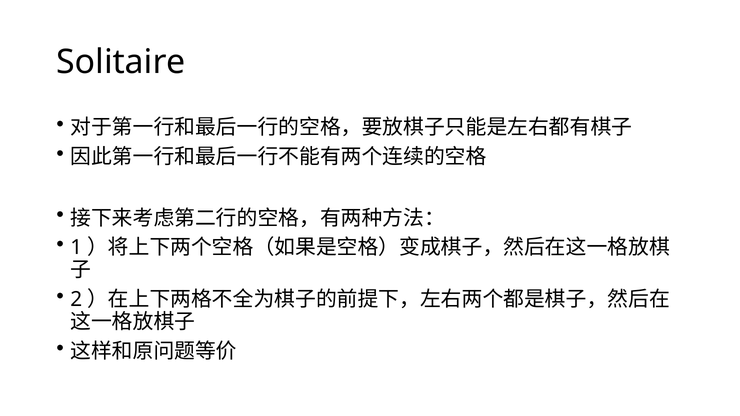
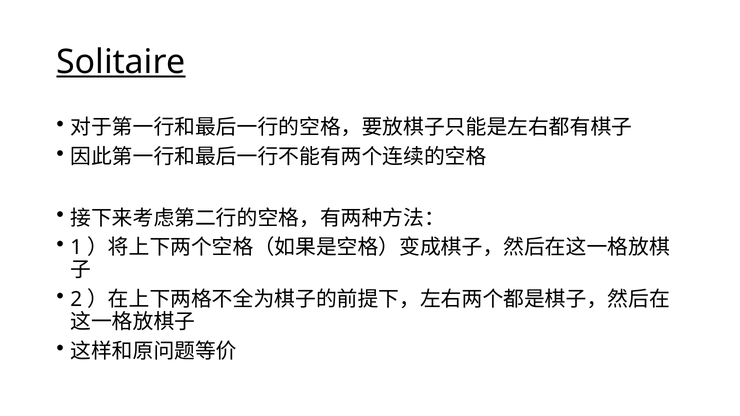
Solitaire underline: none -> present
